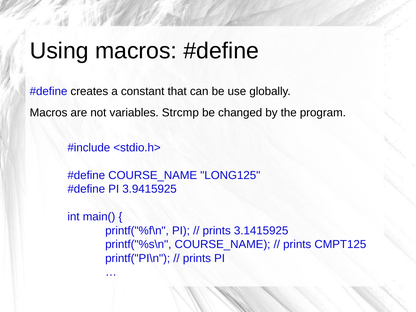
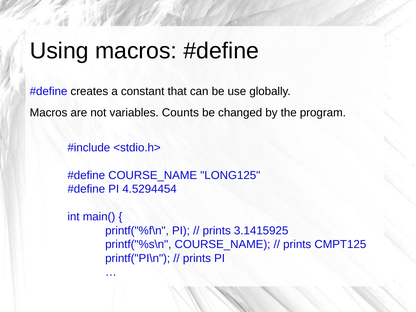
Strcmp: Strcmp -> Counts
3.9415925: 3.9415925 -> 4.5294454
